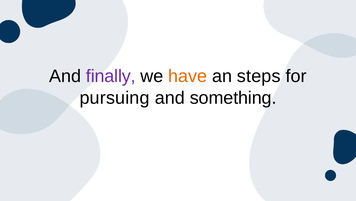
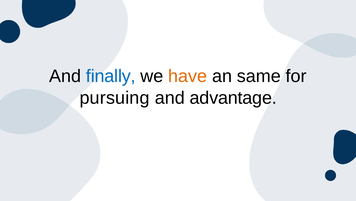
finally colour: purple -> blue
steps: steps -> same
something: something -> advantage
